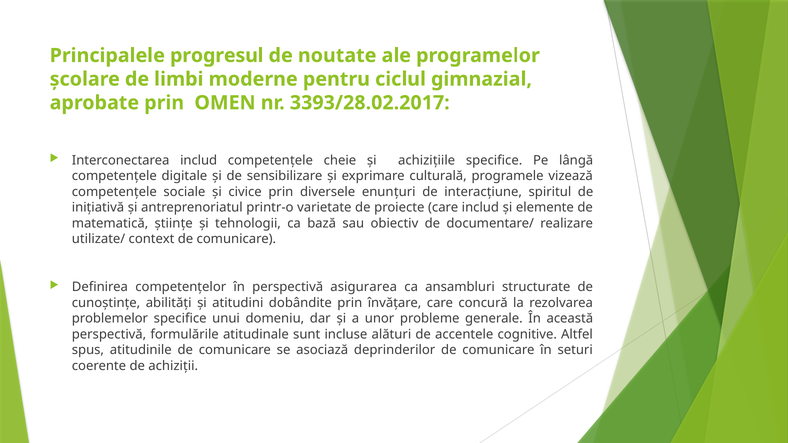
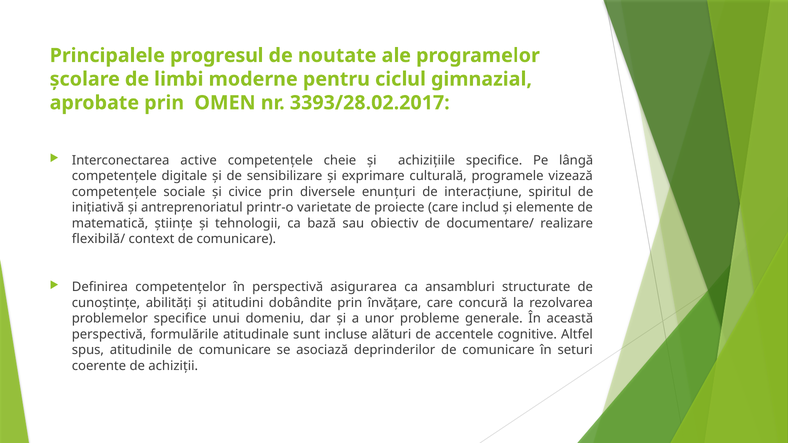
Interconectarea includ: includ -> active
utilizate/: utilizate/ -> flexibilă/
